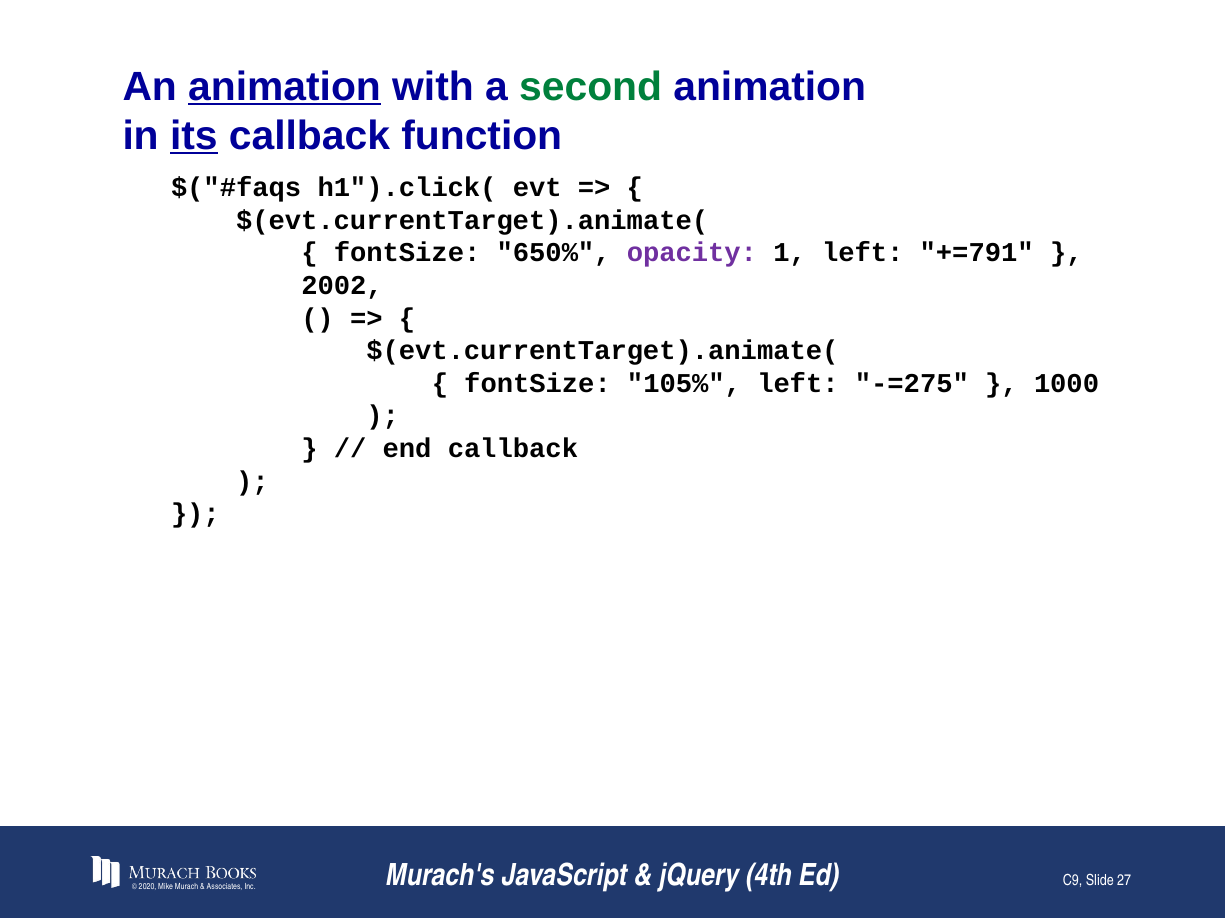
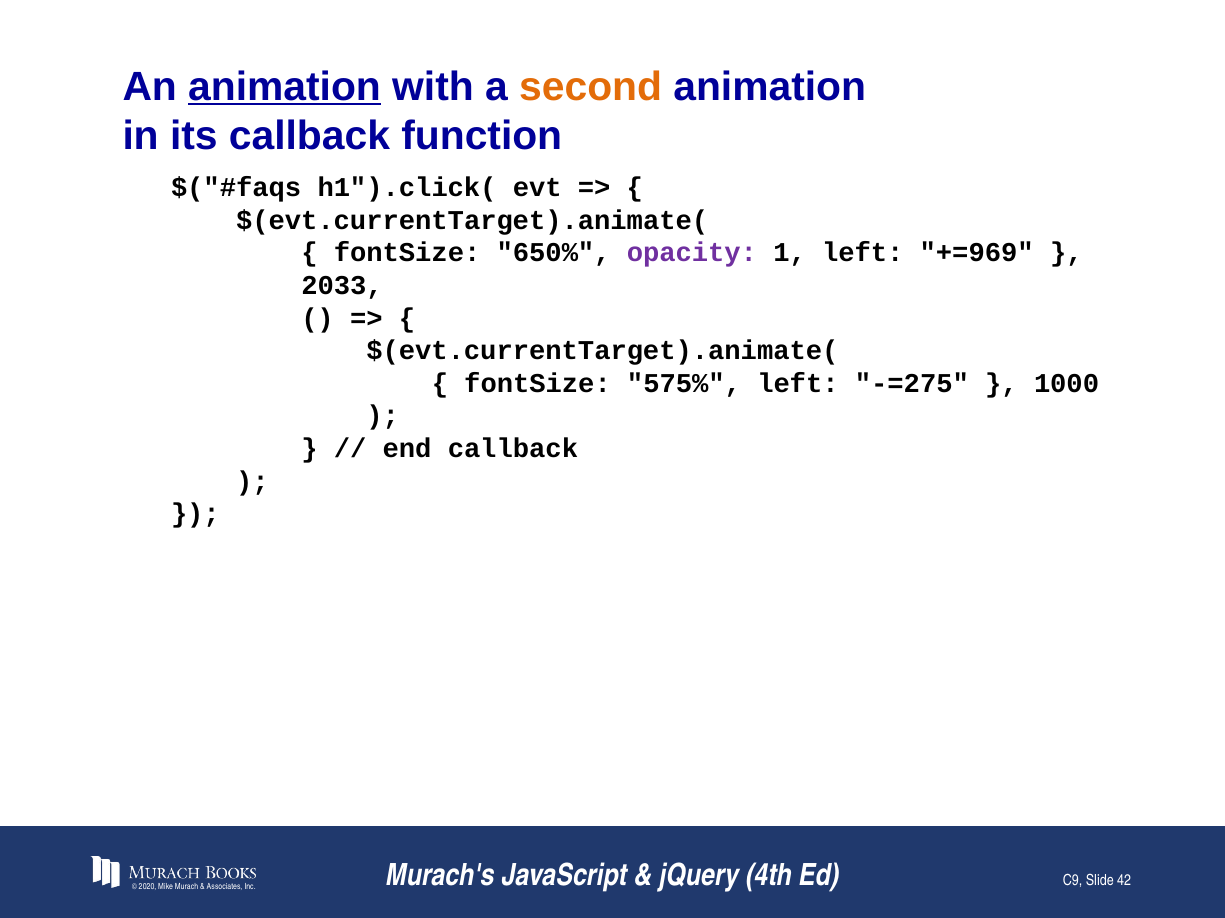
second colour: green -> orange
its underline: present -> none
+=791: +=791 -> +=969
2002: 2002 -> 2033
105%: 105% -> 575%
27: 27 -> 42
